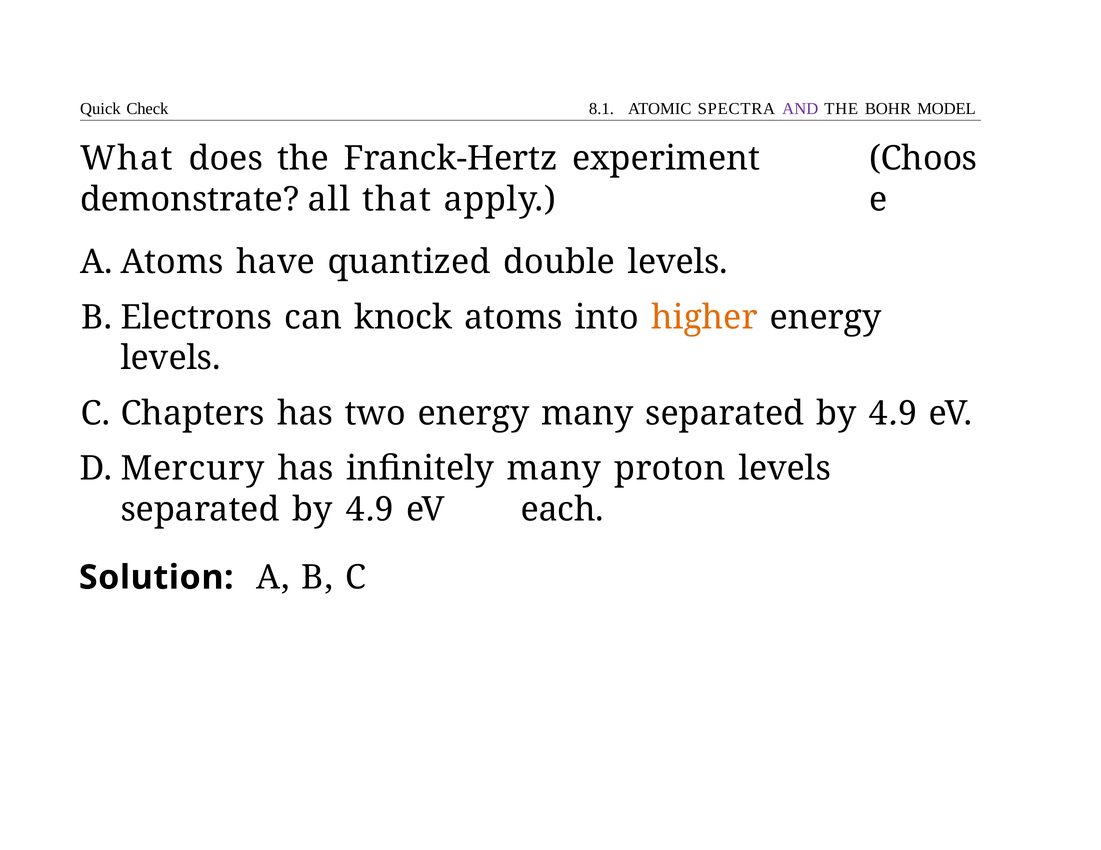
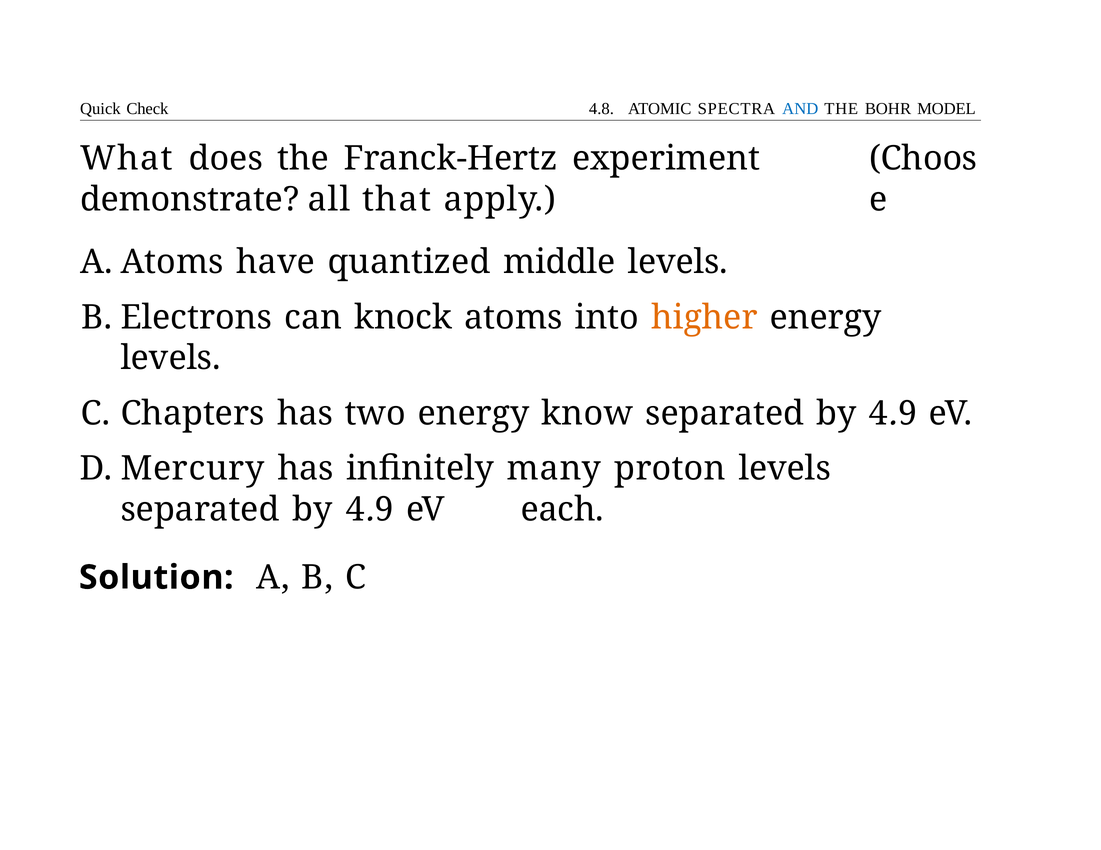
8.1: 8.1 -> 4.8
AND colour: purple -> blue
double: double -> middle
energy many: many -> know
